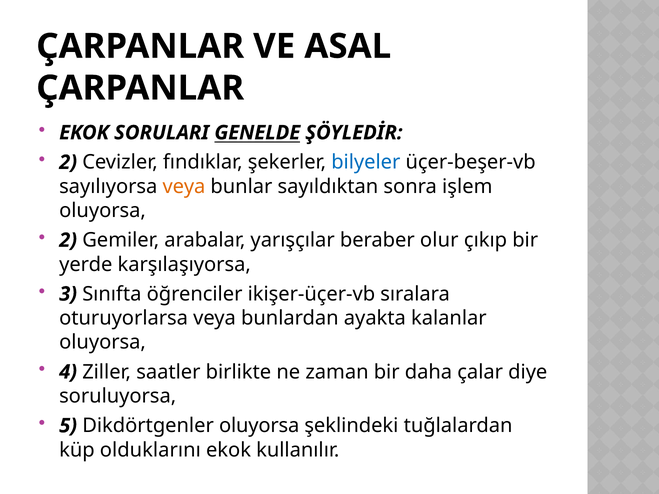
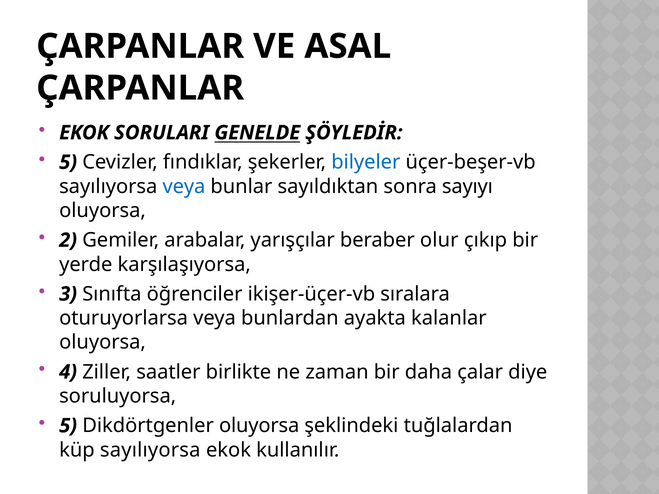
2 at (68, 162): 2 -> 5
veya at (184, 187) colour: orange -> blue
işlem: işlem -> sayıyı
küp olduklarını: olduklarını -> sayılıyorsa
